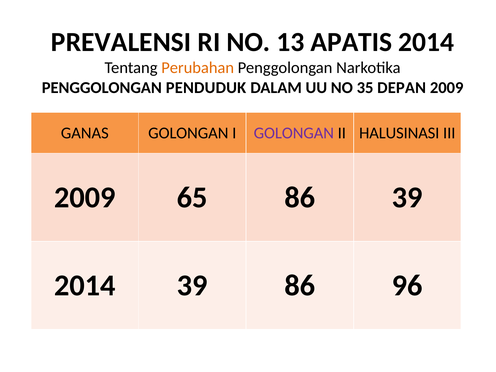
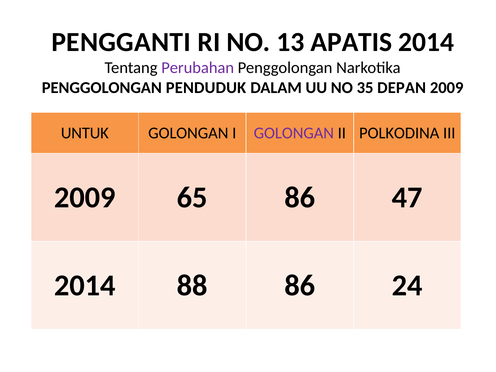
PREVALENSI: PREVALENSI -> PENGGANTI
Perubahan colour: orange -> purple
GANAS: GANAS -> UNTUK
HALUSINASI: HALUSINASI -> POLKODINA
86 39: 39 -> 47
2014 39: 39 -> 88
96: 96 -> 24
